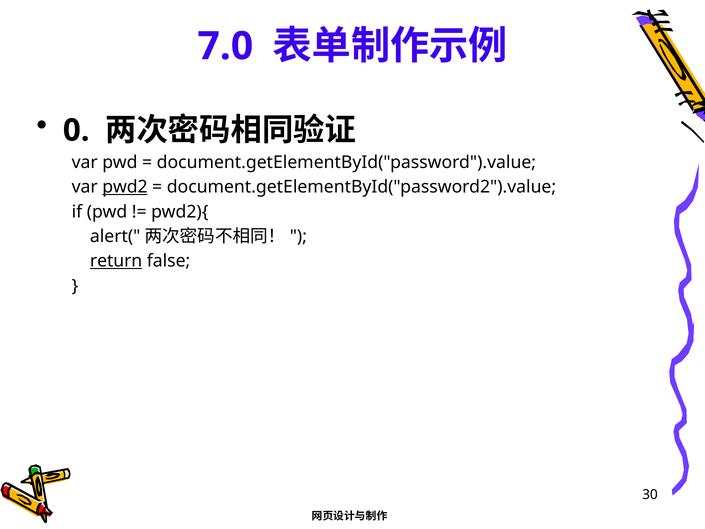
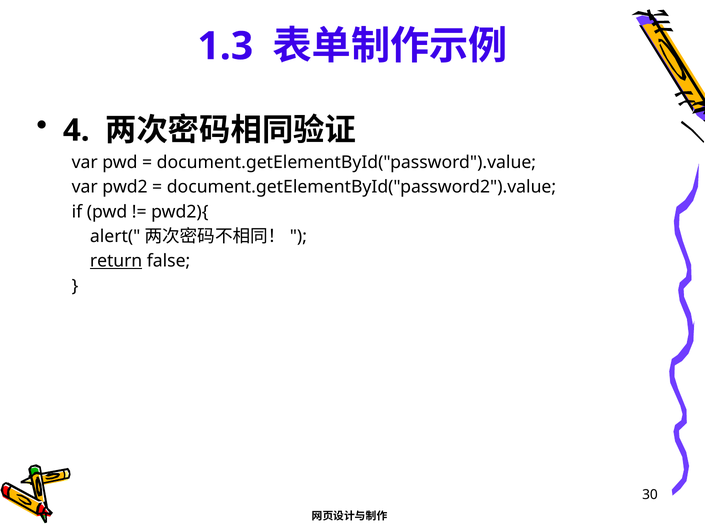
7.0: 7.0 -> 1.3
0: 0 -> 4
pwd2 underline: present -> none
